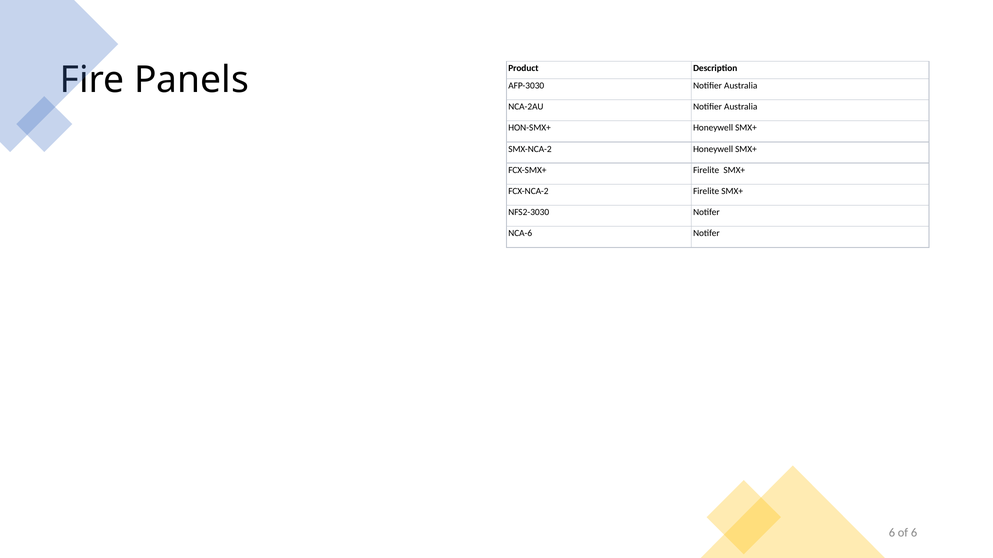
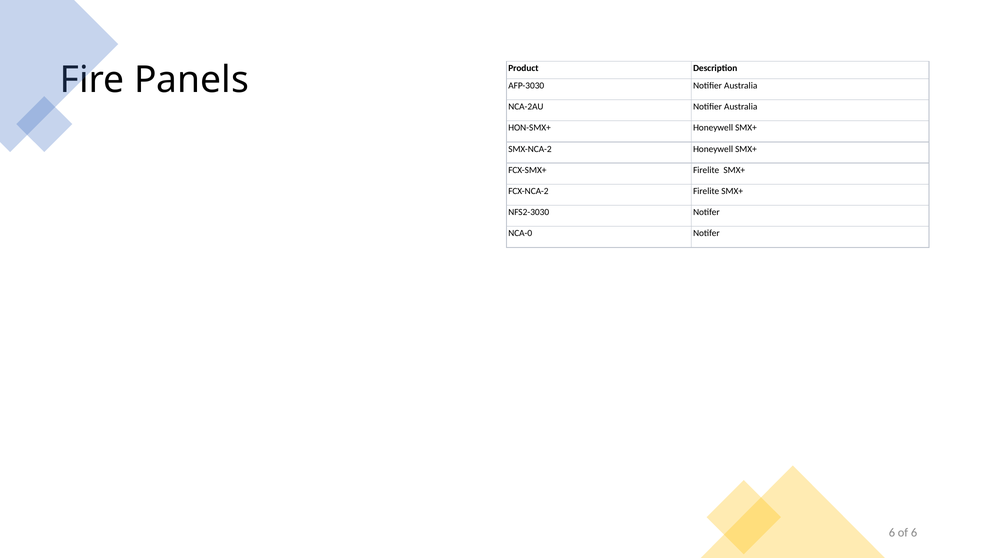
NCA-6: NCA-6 -> NCA-0
